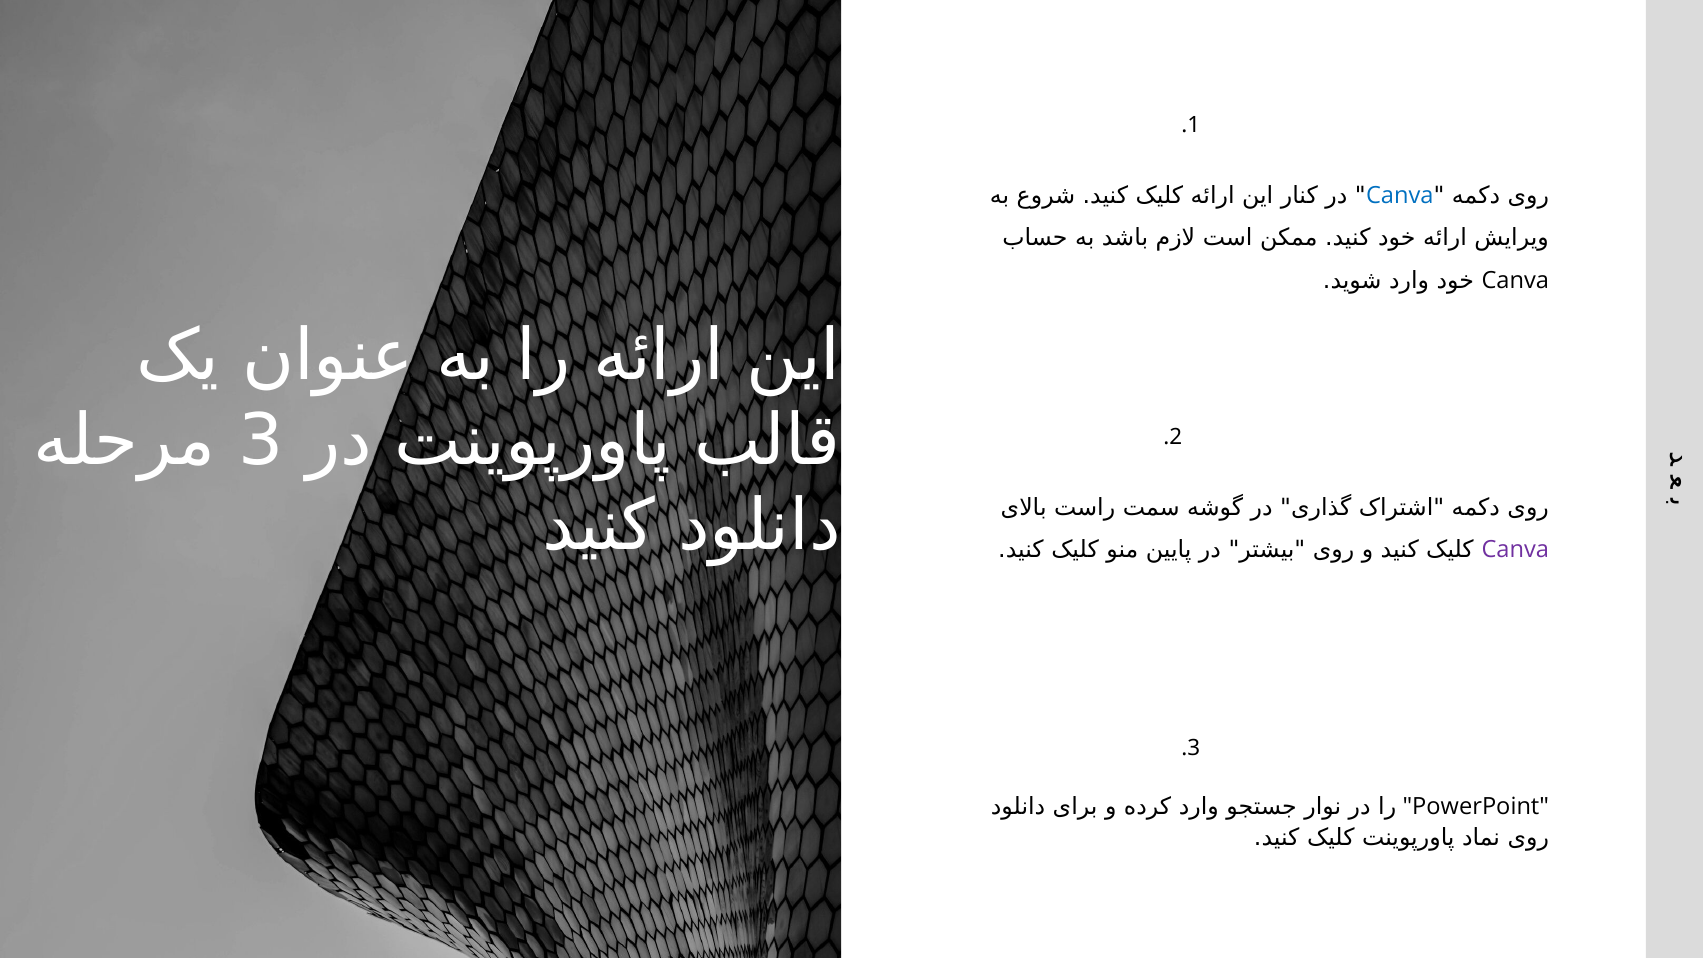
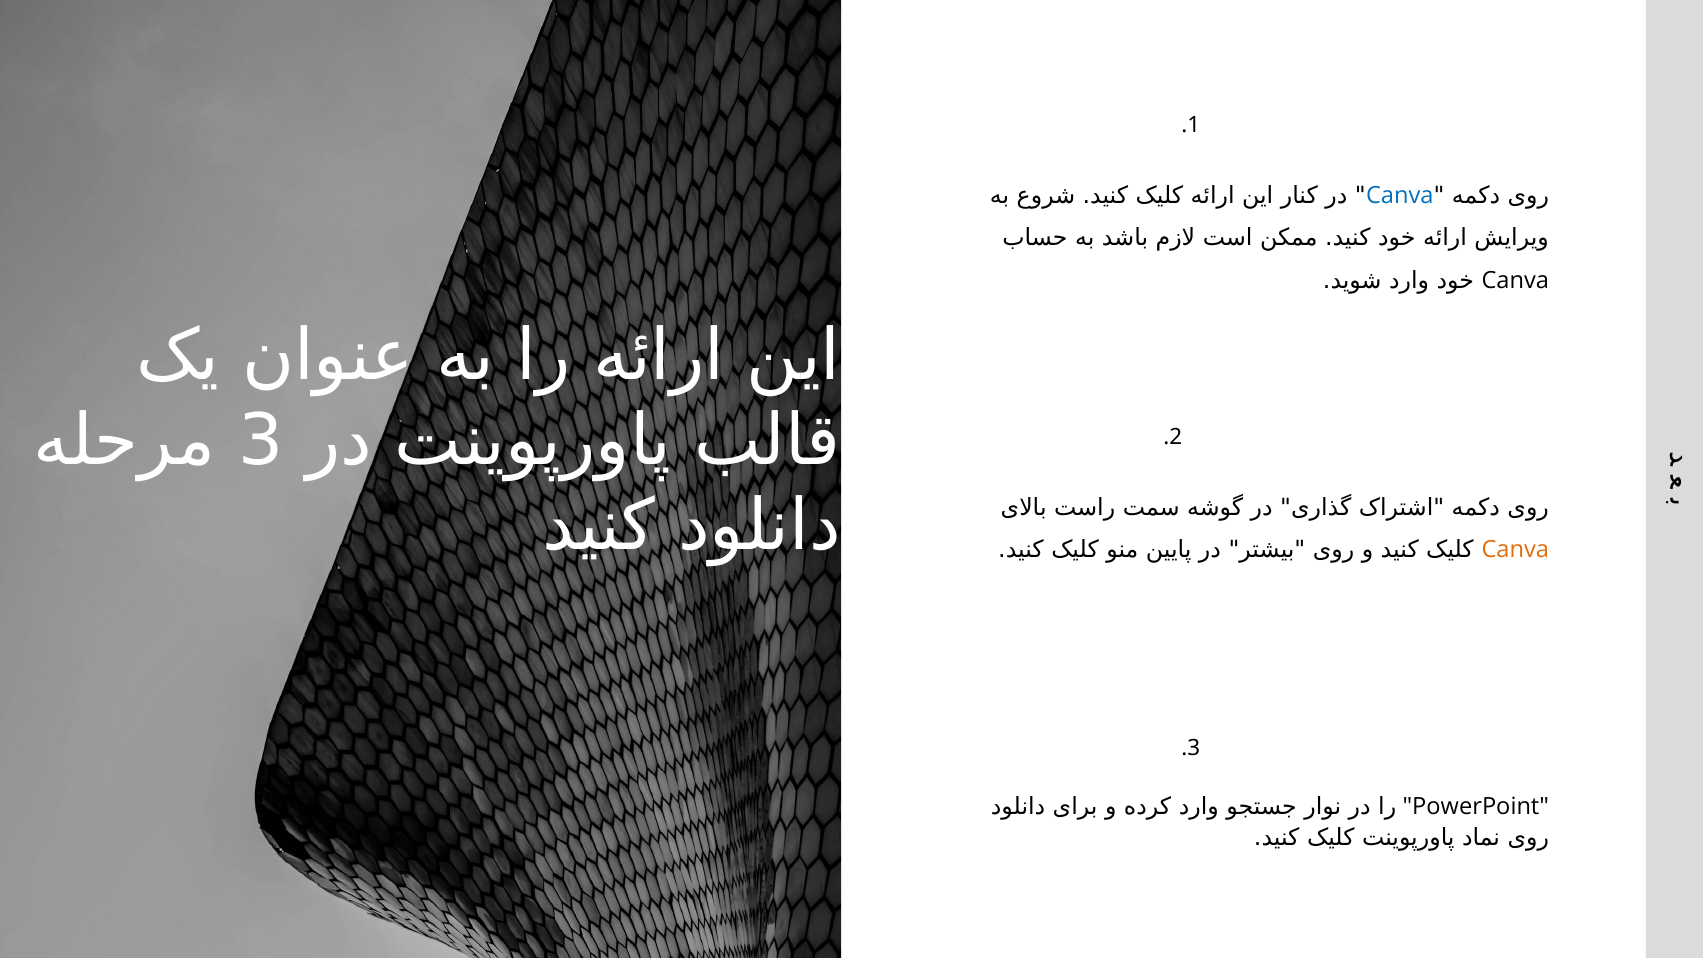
Canva at (1515, 550) colour: purple -> orange
